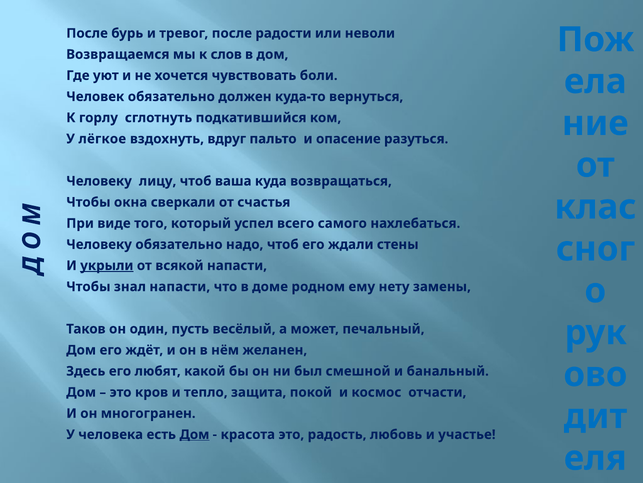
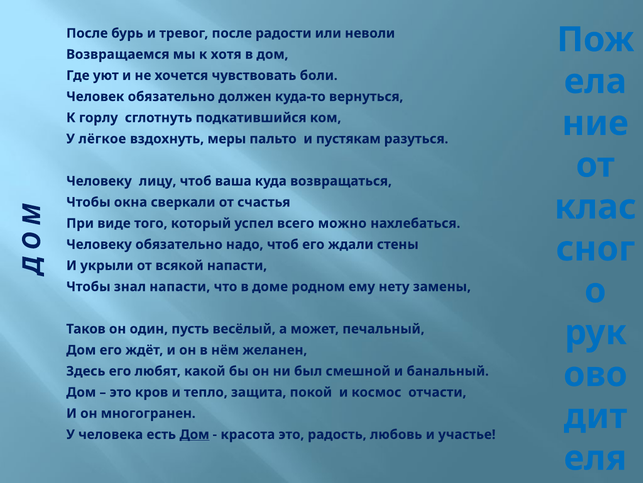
слов: слов -> хотя
вдруг: вдруг -> меры
опасение: опасение -> пустякам
самого: самого -> можно
укрыли underline: present -> none
